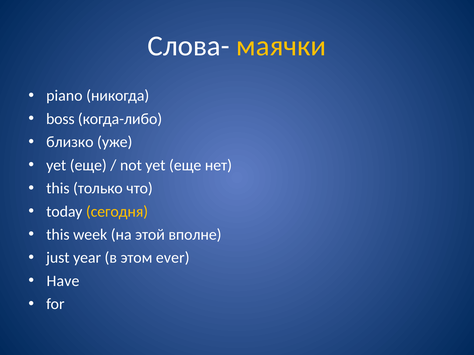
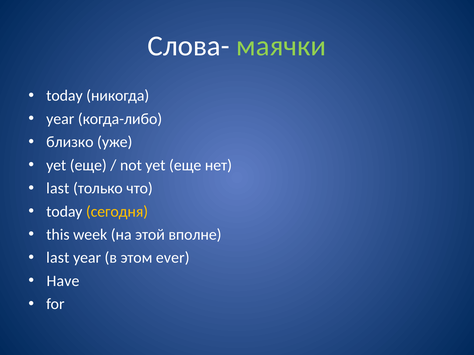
маячки colour: yellow -> light green
piano at (64, 96): piano -> today
boss at (60, 119): boss -> year
this at (58, 189): this -> last
just at (58, 258): just -> last
